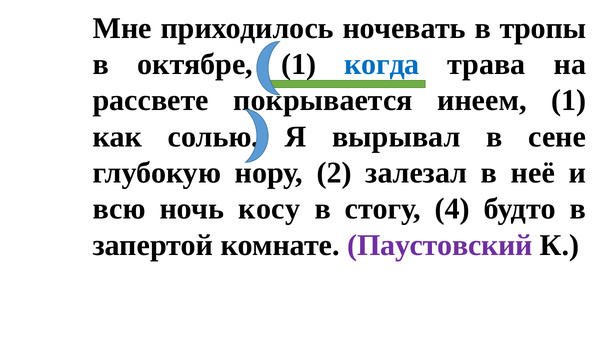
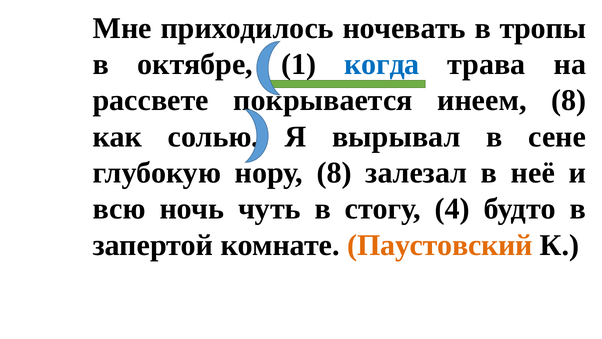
инеем 1: 1 -> 8
нору 2: 2 -> 8
косу: косу -> чуть
Паустовский colour: purple -> orange
